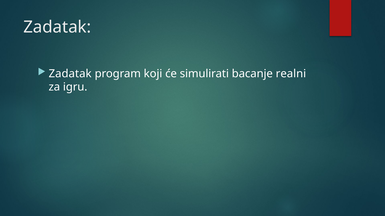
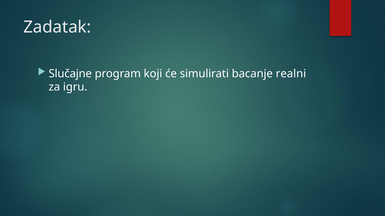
Zadatak at (70, 74): Zadatak -> Slučajne
